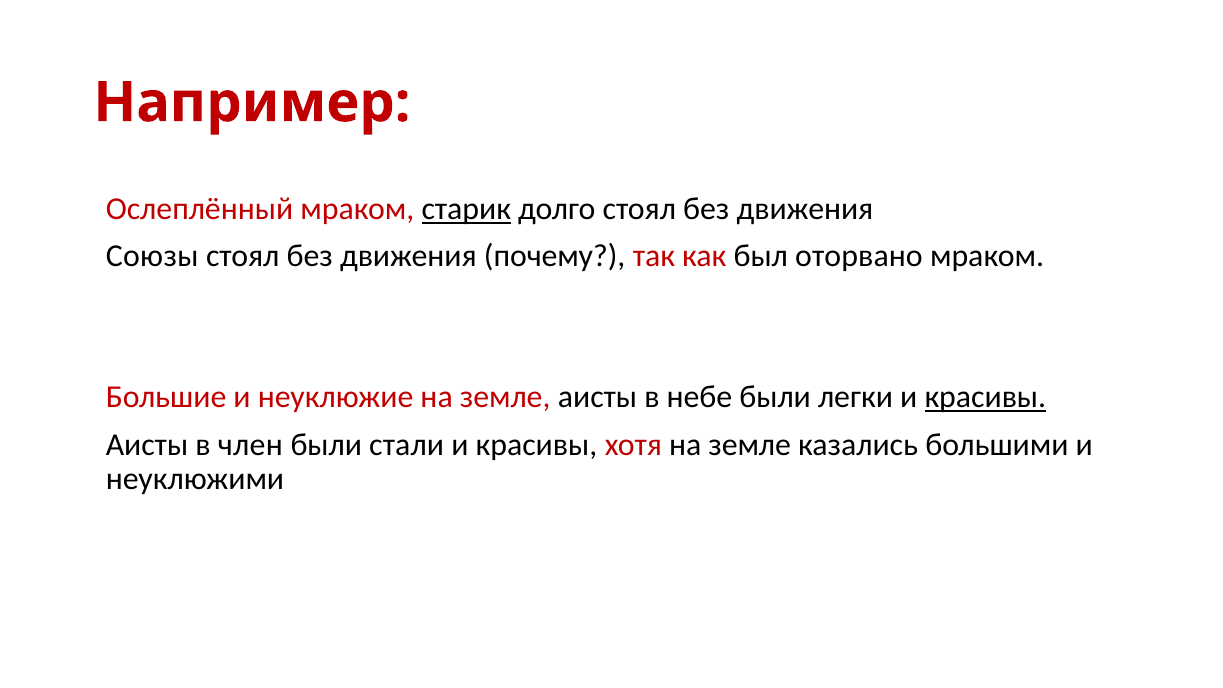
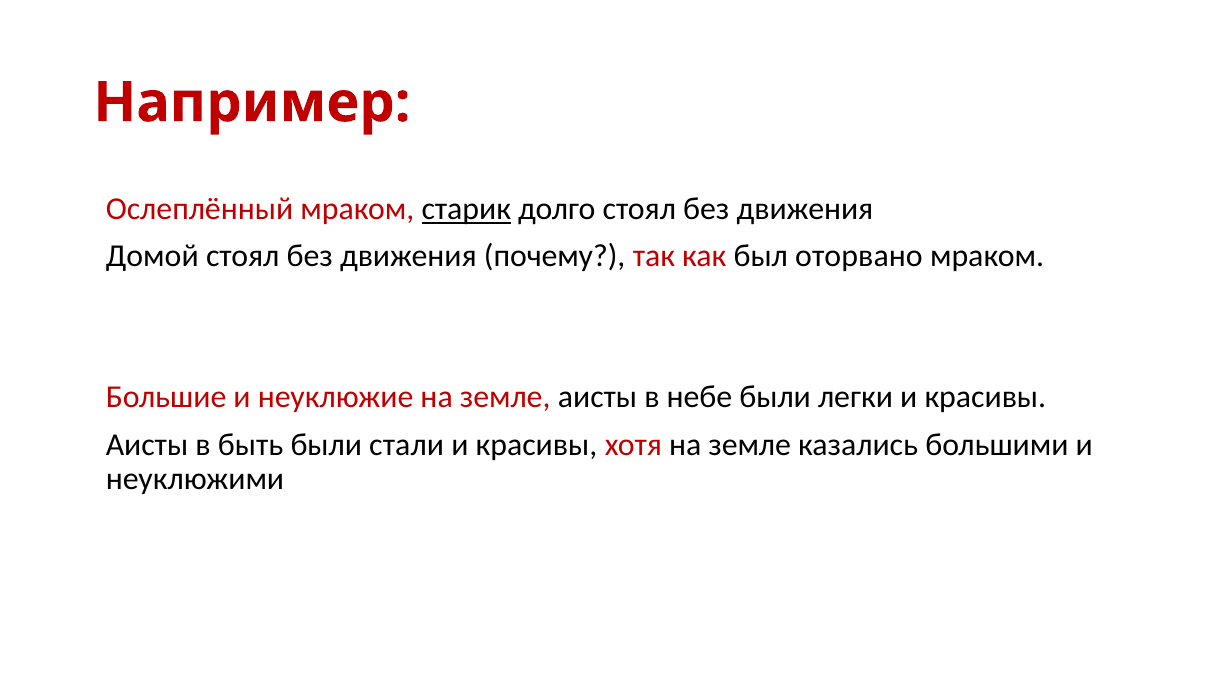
Союзы: Союзы -> Домой
красивы at (985, 397) underline: present -> none
член: член -> быть
